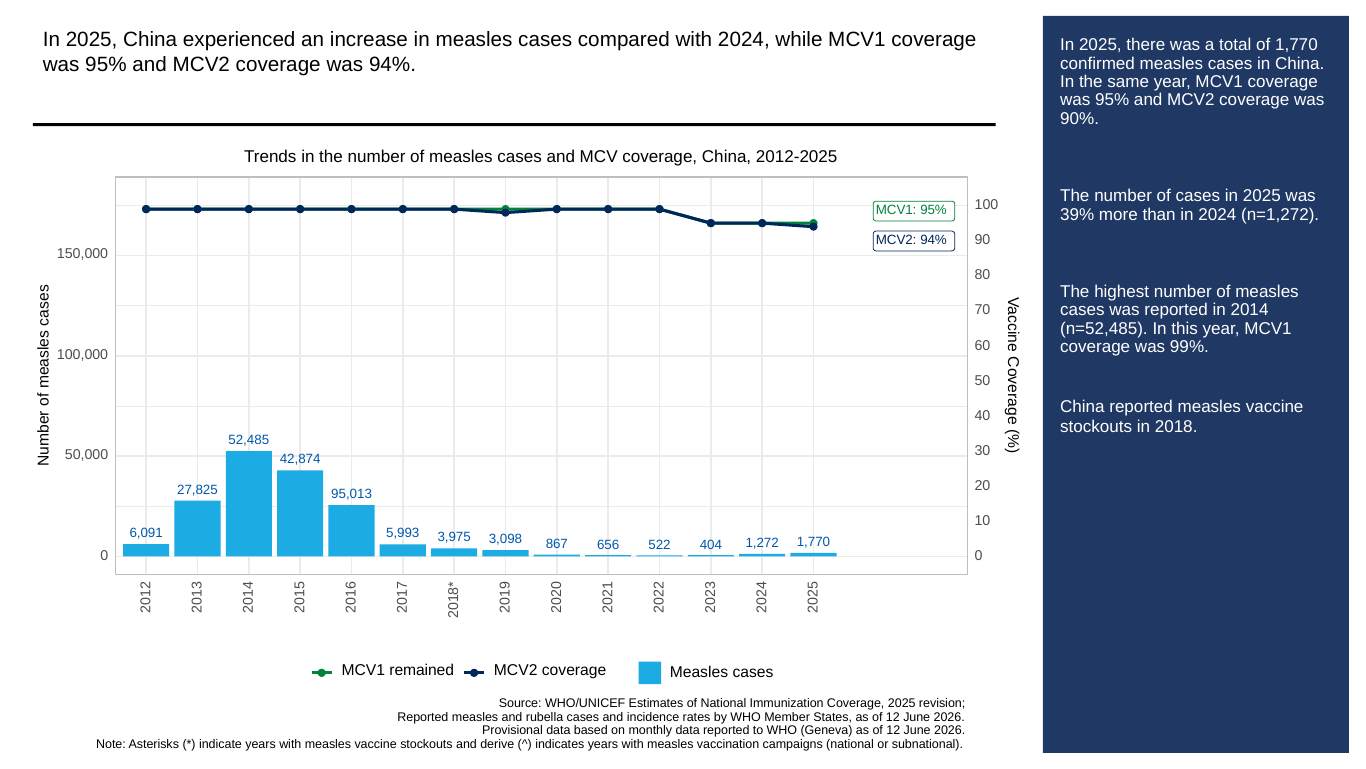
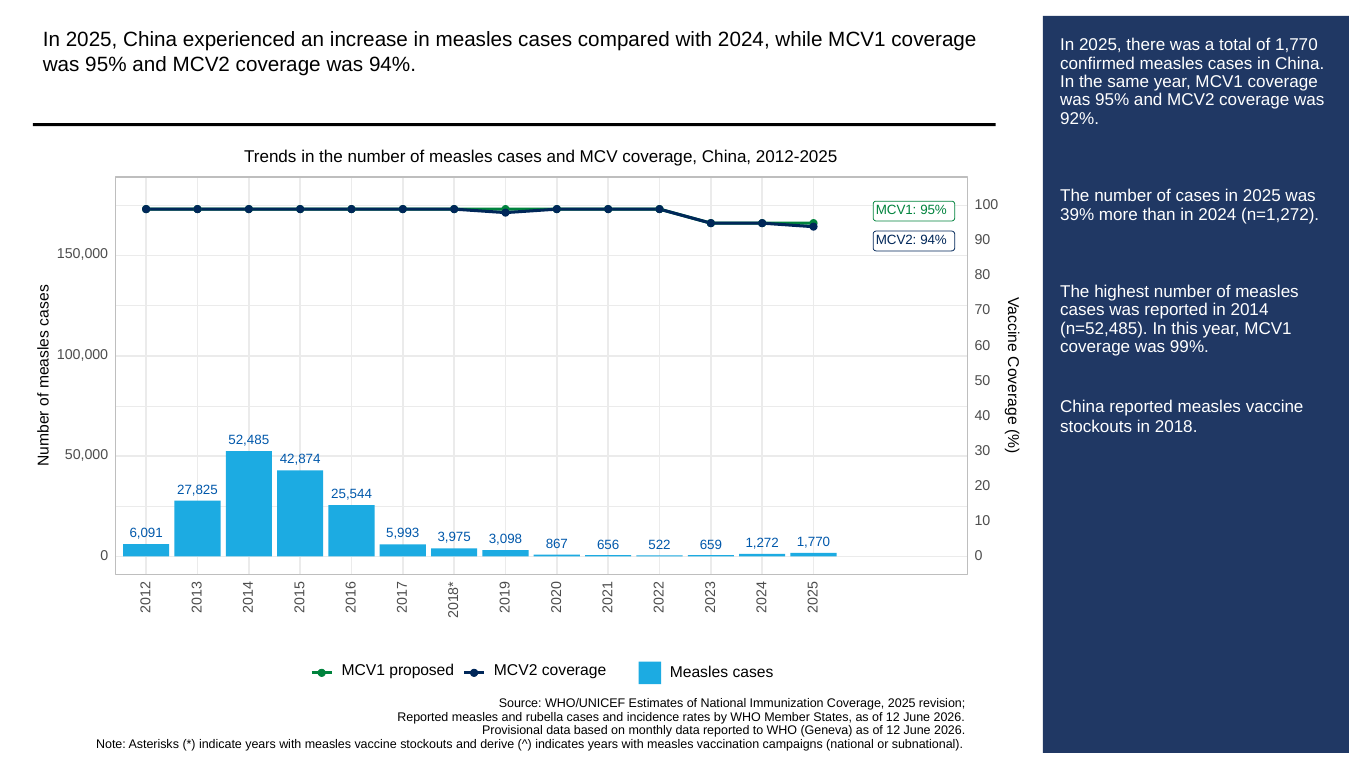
90%: 90% -> 92%
95,013: 95,013 -> 25,544
404: 404 -> 659
remained: remained -> proposed
